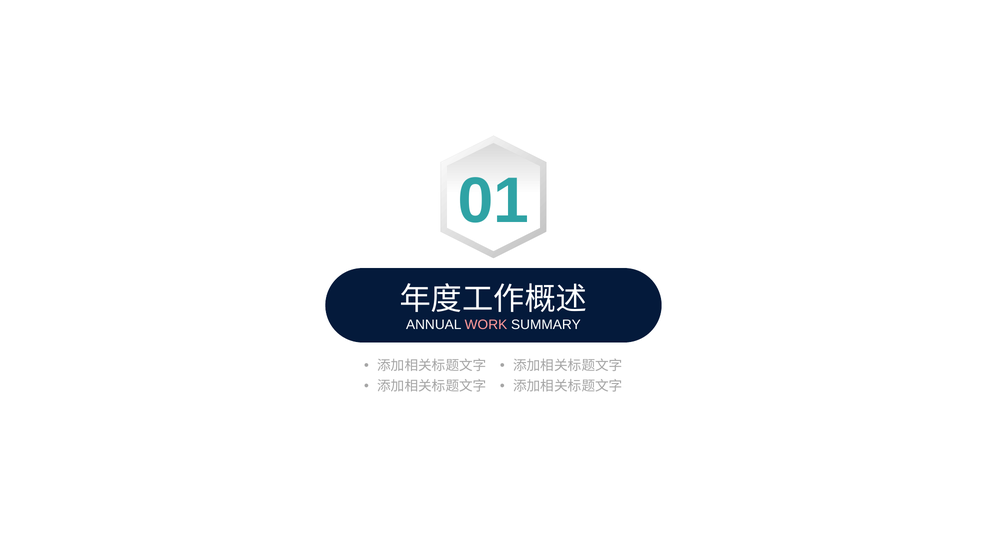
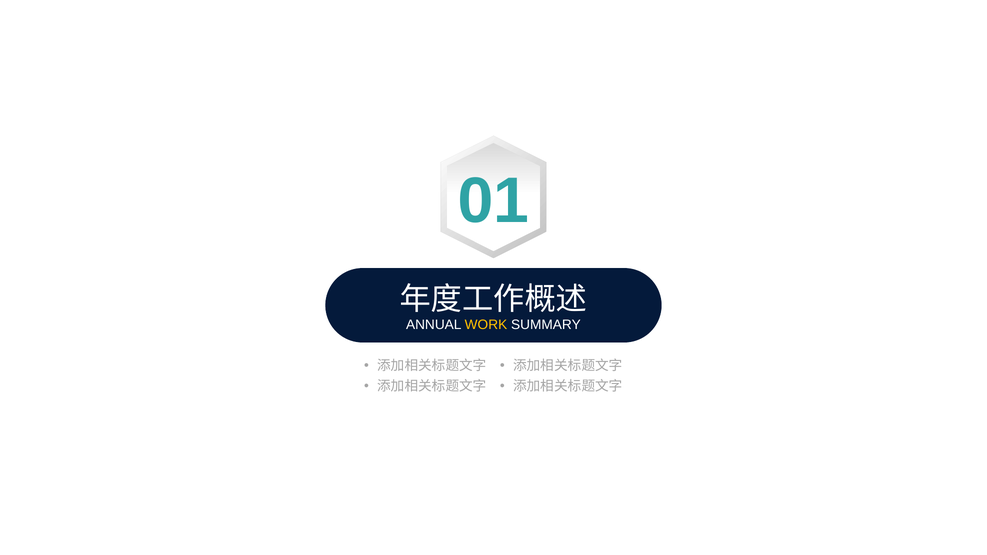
WORK colour: pink -> yellow
